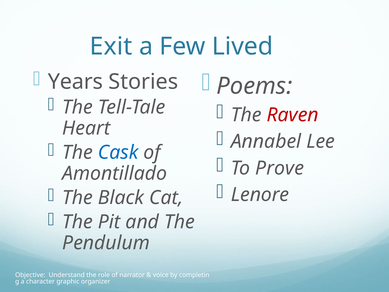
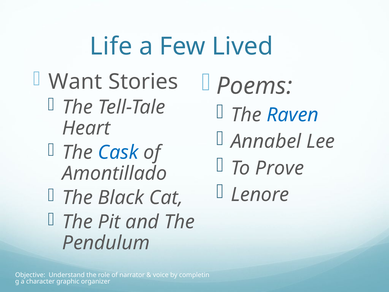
Exit: Exit -> Life
Years: Years -> Want
Raven colour: red -> blue
